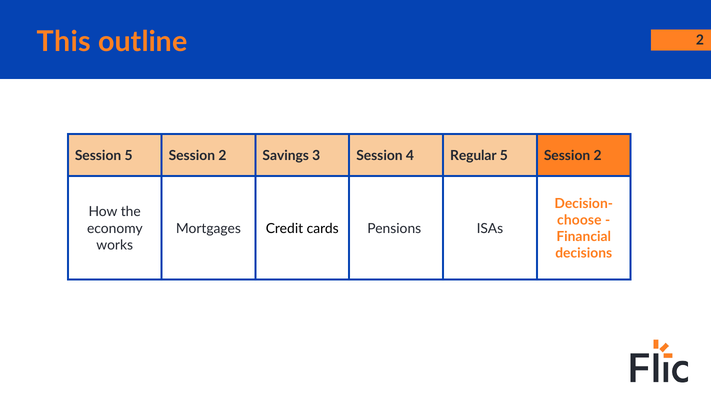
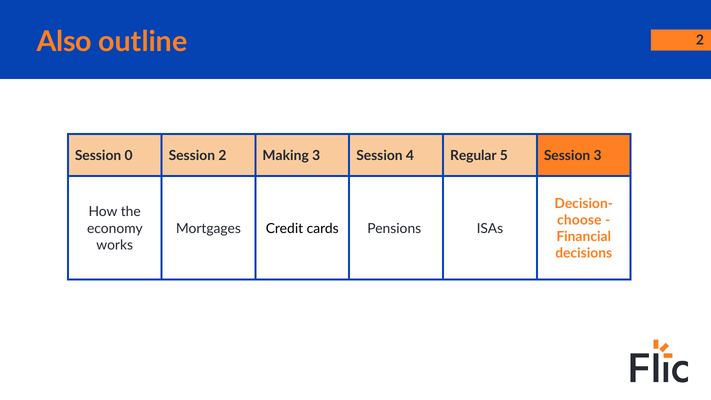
This: This -> Also
Session 5: 5 -> 0
Savings: Savings -> Making
2 at (598, 156): 2 -> 3
